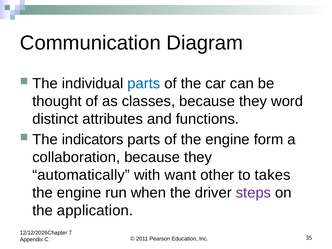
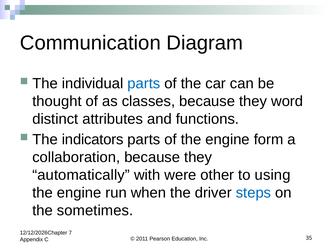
want: want -> were
takes: takes -> using
steps colour: purple -> blue
application: application -> sometimes
